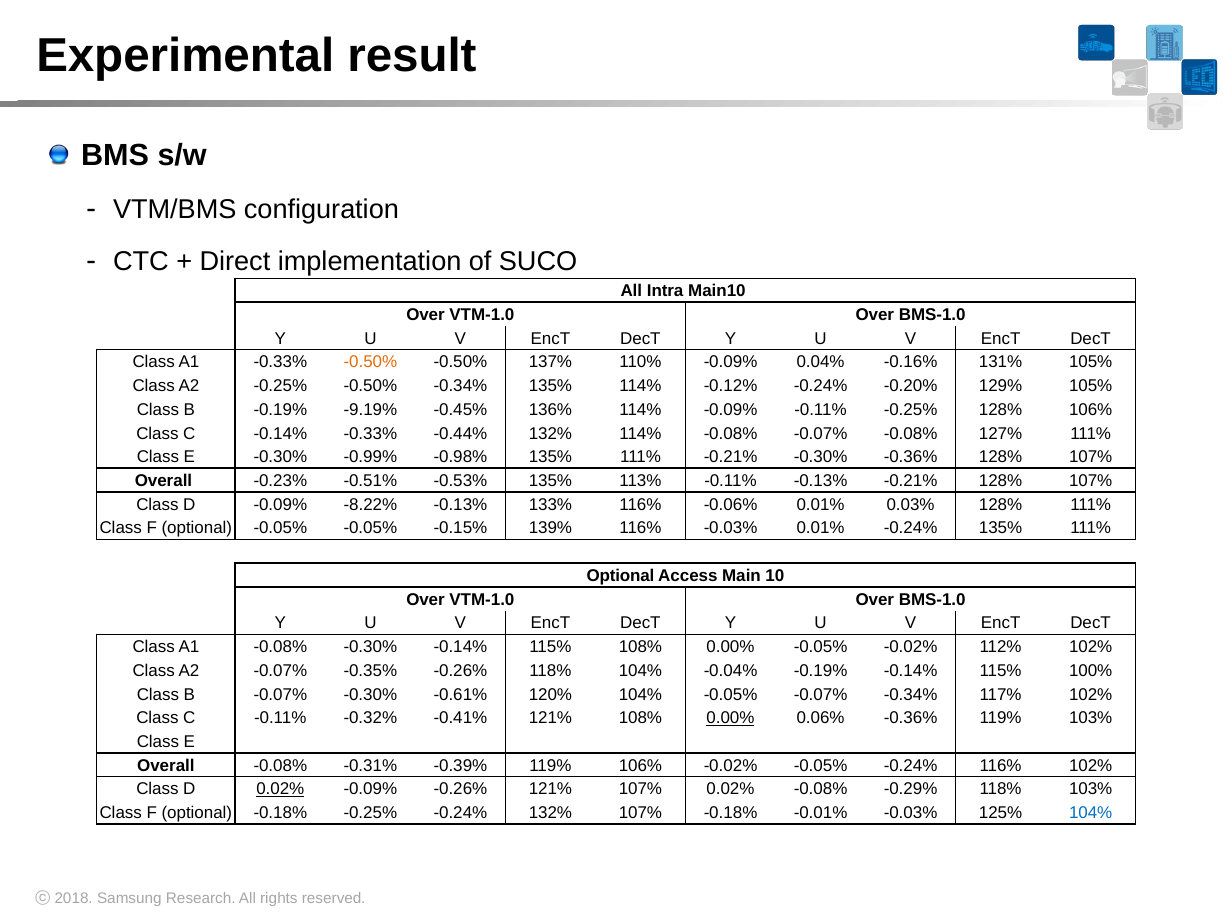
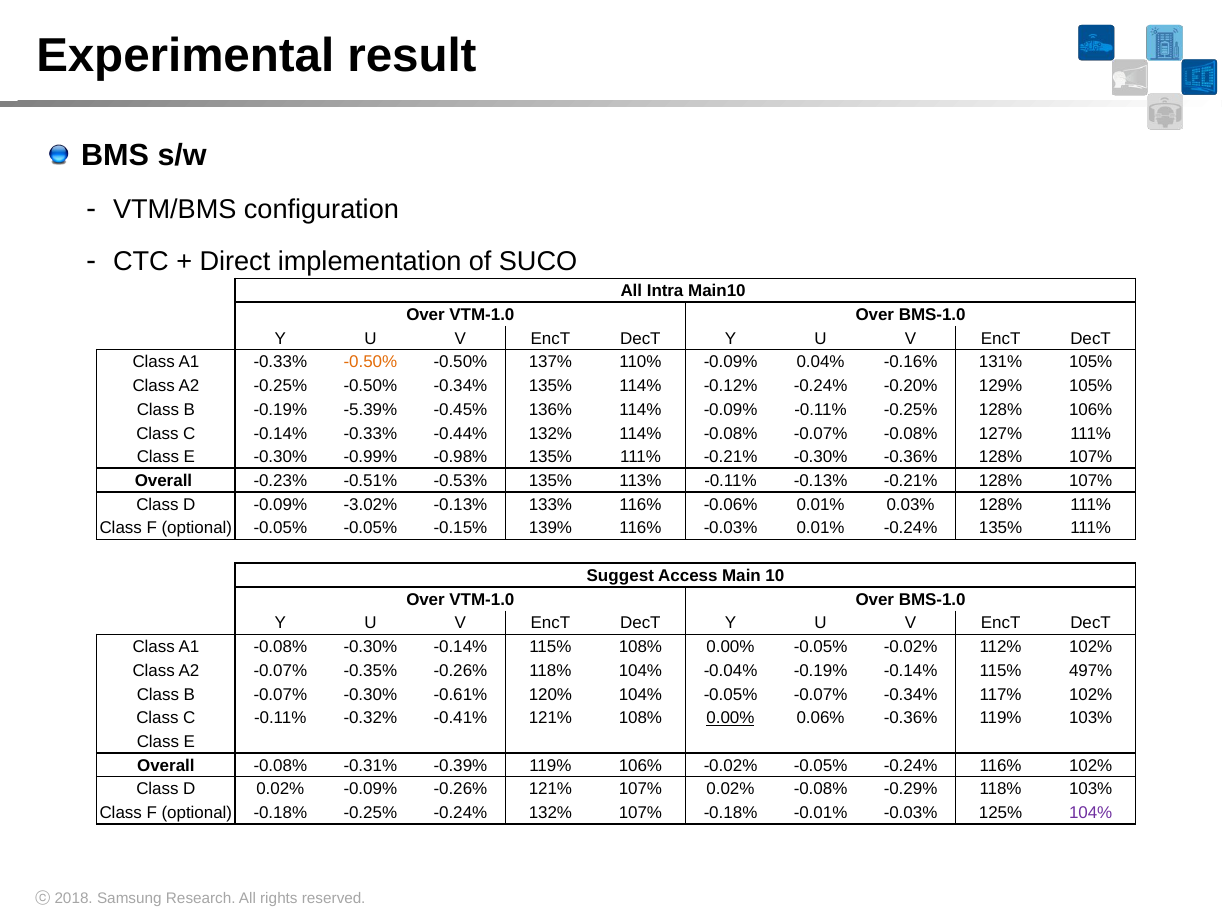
-9.19%: -9.19% -> -5.39%
-8.22%: -8.22% -> -3.02%
Optional at (620, 576): Optional -> Suggest
100%: 100% -> 497%
0.02% at (280, 790) underline: present -> none
104% at (1091, 813) colour: blue -> purple
